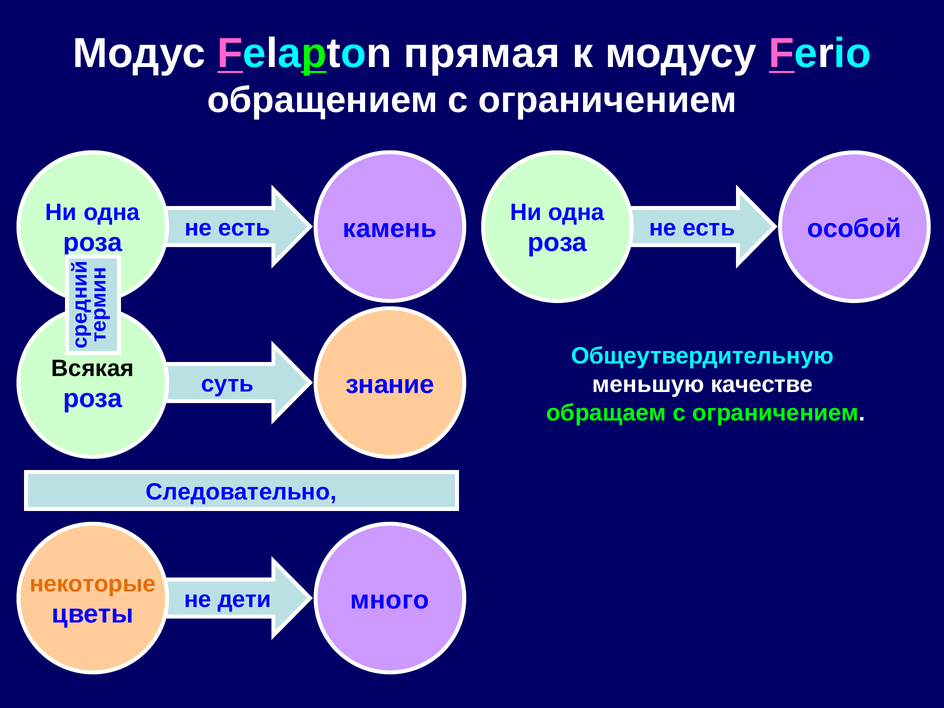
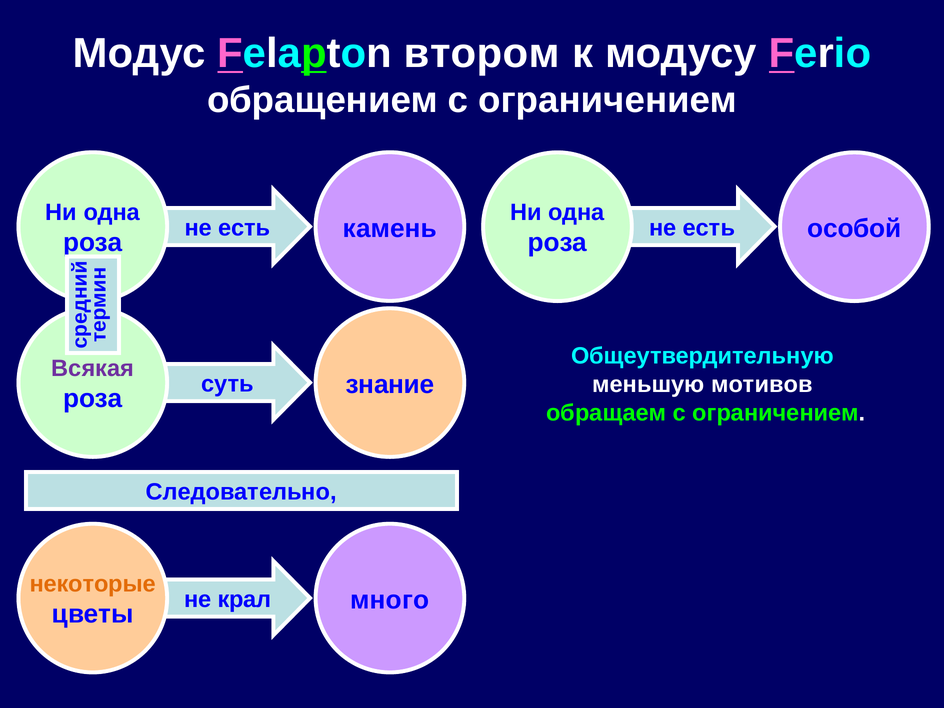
прямая: прямая -> втором
Всякая colour: black -> purple
качестве: качестве -> мотивов
дети: дети -> крал
